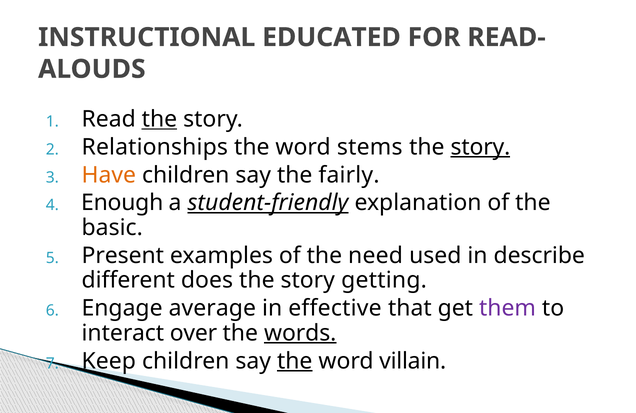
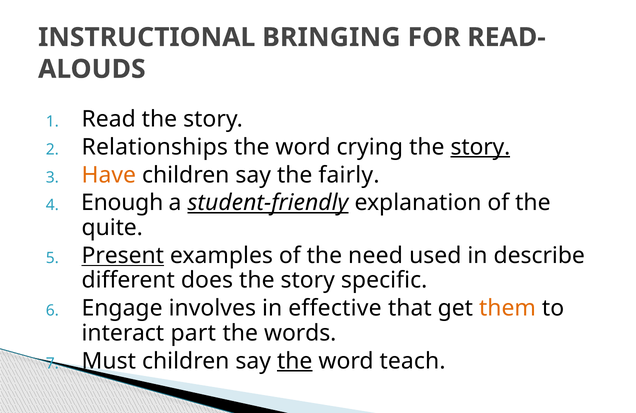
EDUCATED: EDUCATED -> BRINGING
the at (159, 119) underline: present -> none
stems: stems -> crying
basic: basic -> quite
Present underline: none -> present
getting: getting -> specific
average: average -> involves
them colour: purple -> orange
over: over -> part
words underline: present -> none
Keep: Keep -> Must
villain: villain -> teach
